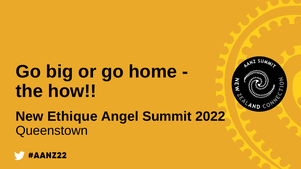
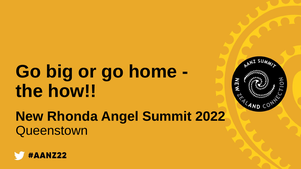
Ethique: Ethique -> Rhonda
